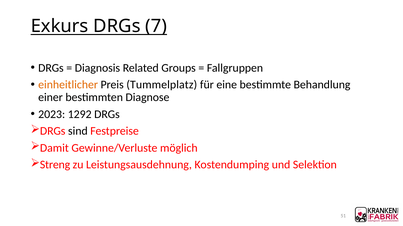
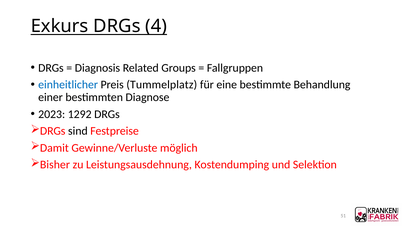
7: 7 -> 4
einheitlicher colour: orange -> blue
Streng: Streng -> Bisher
